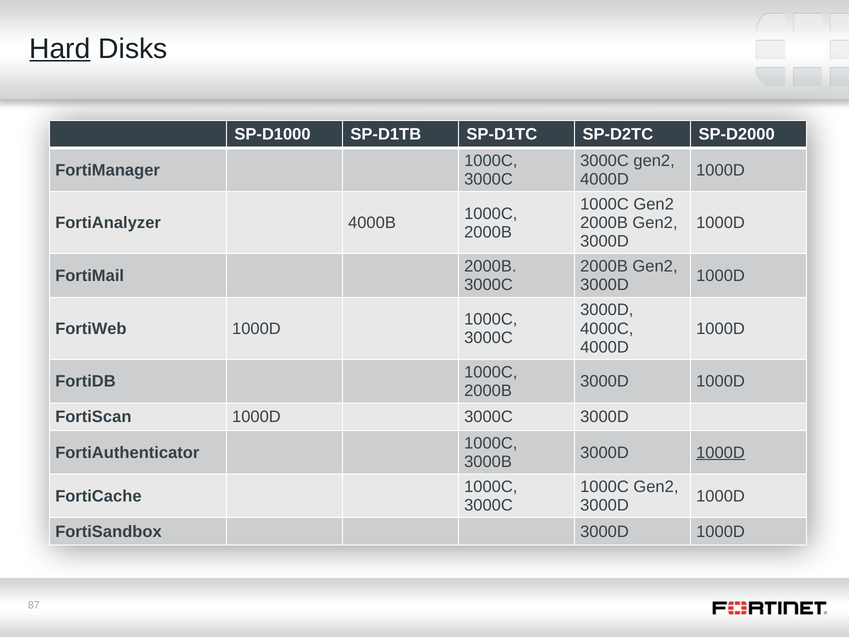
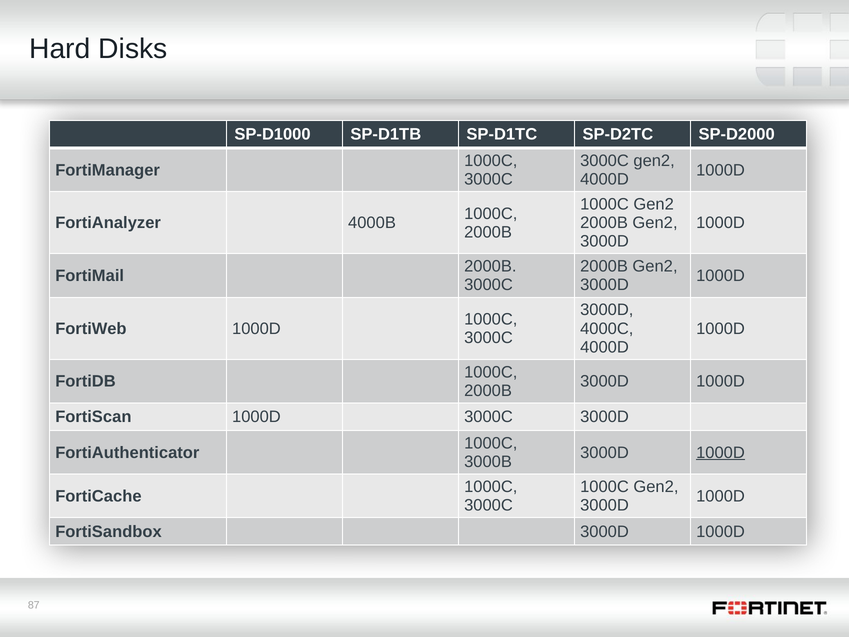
Hard underline: present -> none
